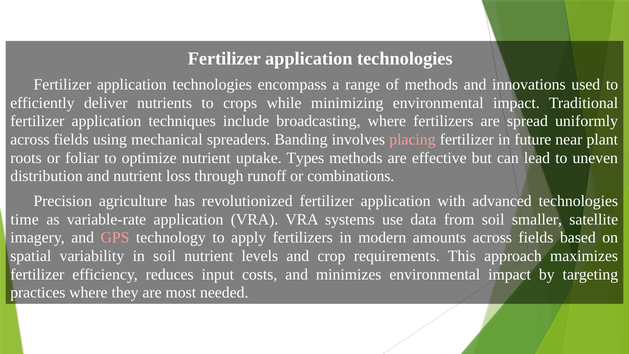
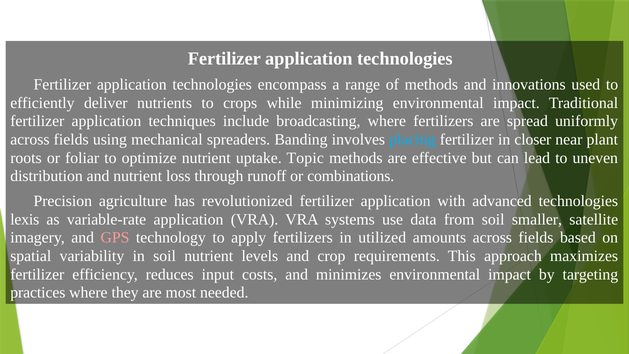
placing colour: pink -> light blue
future: future -> closer
Types: Types -> Topic
time: time -> lexis
modern: modern -> utilized
